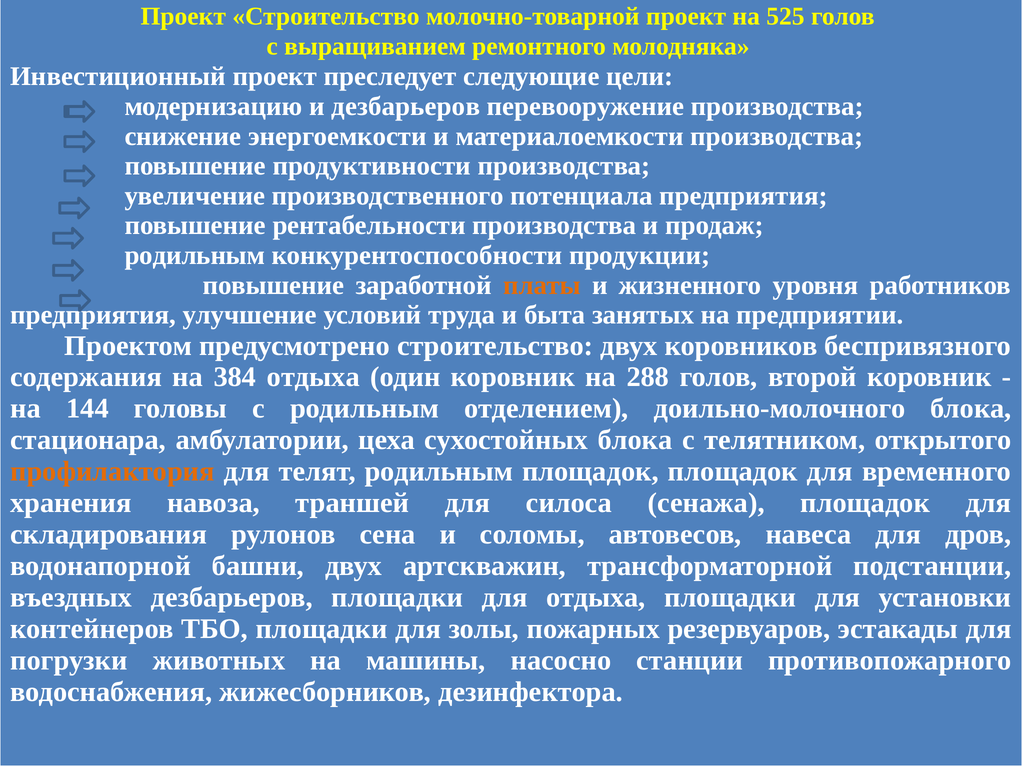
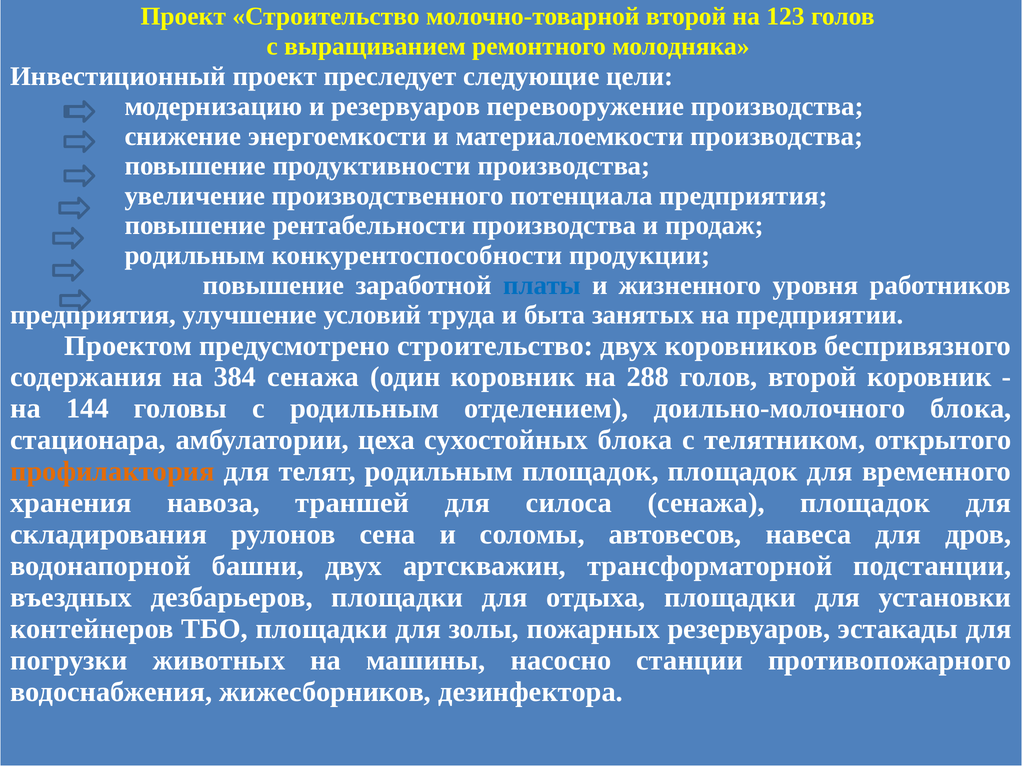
молочно-товарной проект: проект -> второй
525: 525 -> 123
и дезбарьеров: дезбарьеров -> резервуаров
платы colour: orange -> blue
384 отдыха: отдыха -> сенажа
